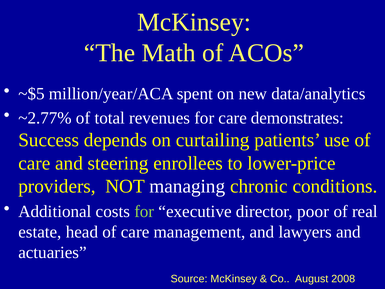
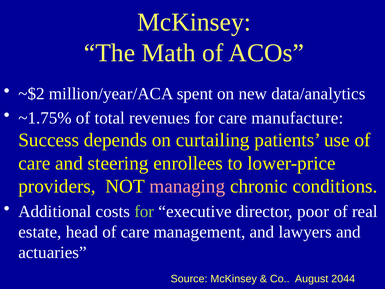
~$5: ~$5 -> ~$2
~2.77%: ~2.77% -> ~1.75%
demonstrates: demonstrates -> manufacture
managing colour: white -> pink
2008: 2008 -> 2044
